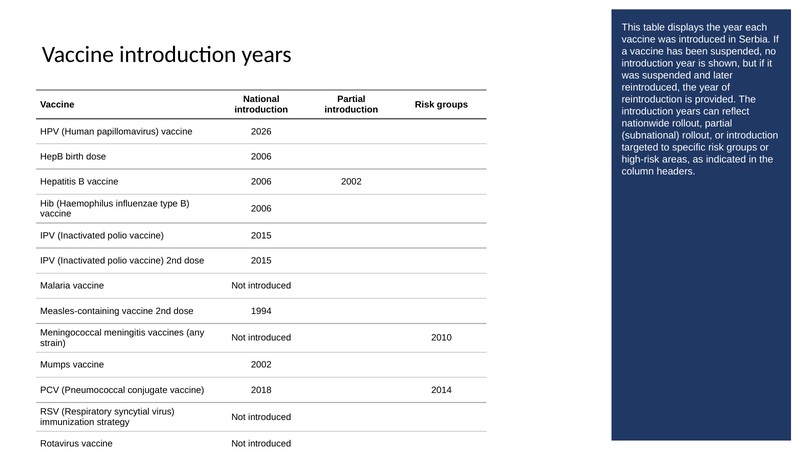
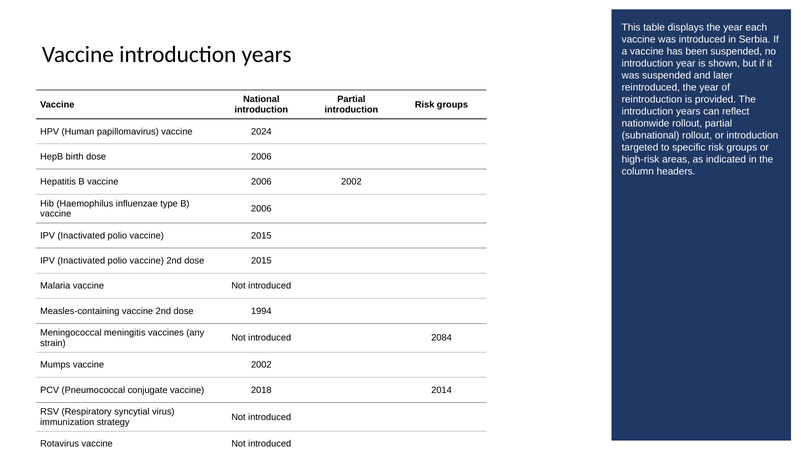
2026: 2026 -> 2024
2010: 2010 -> 2084
